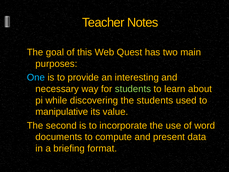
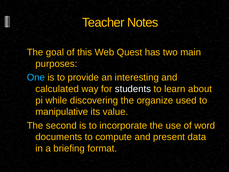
necessary: necessary -> calculated
students at (133, 89) colour: light green -> white
the students: students -> organize
